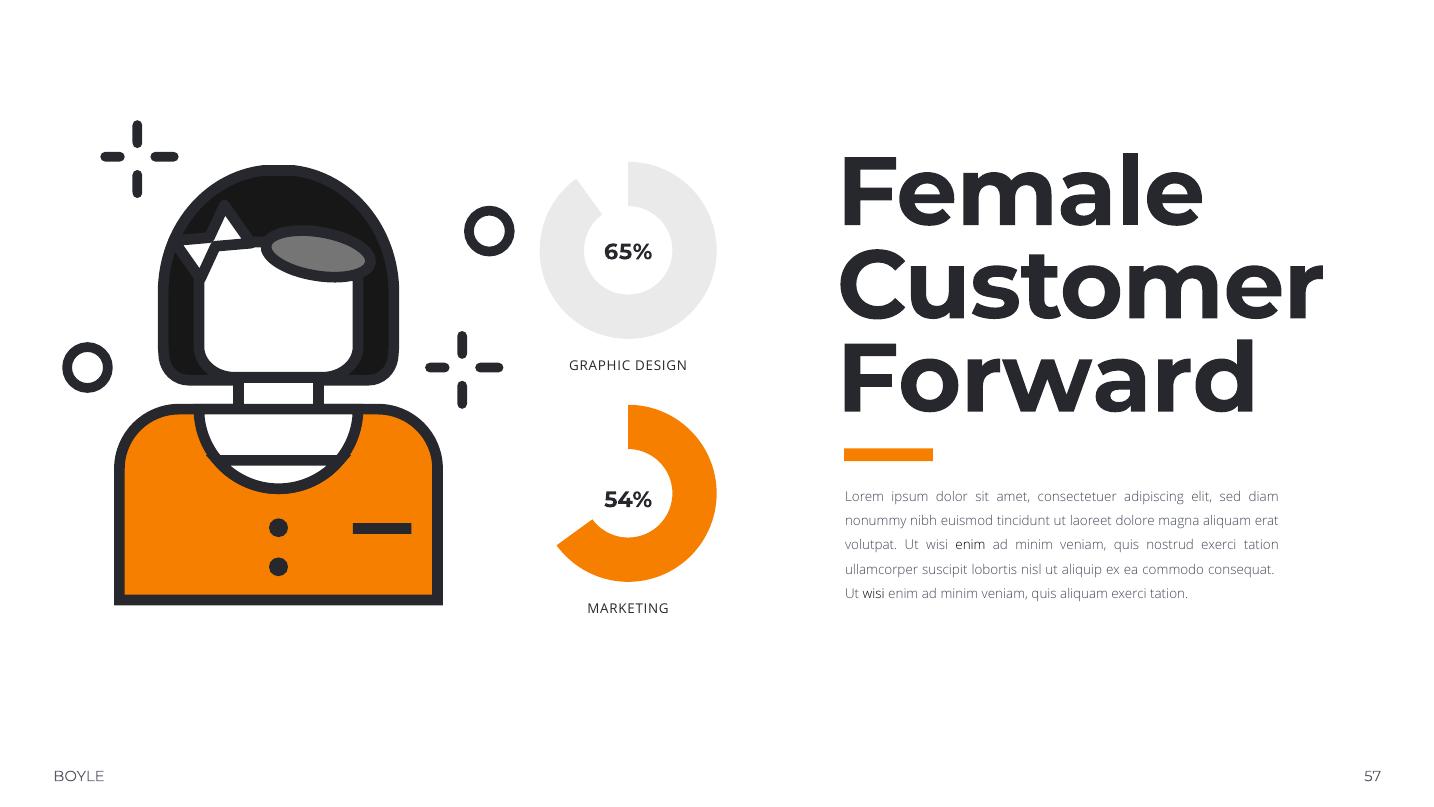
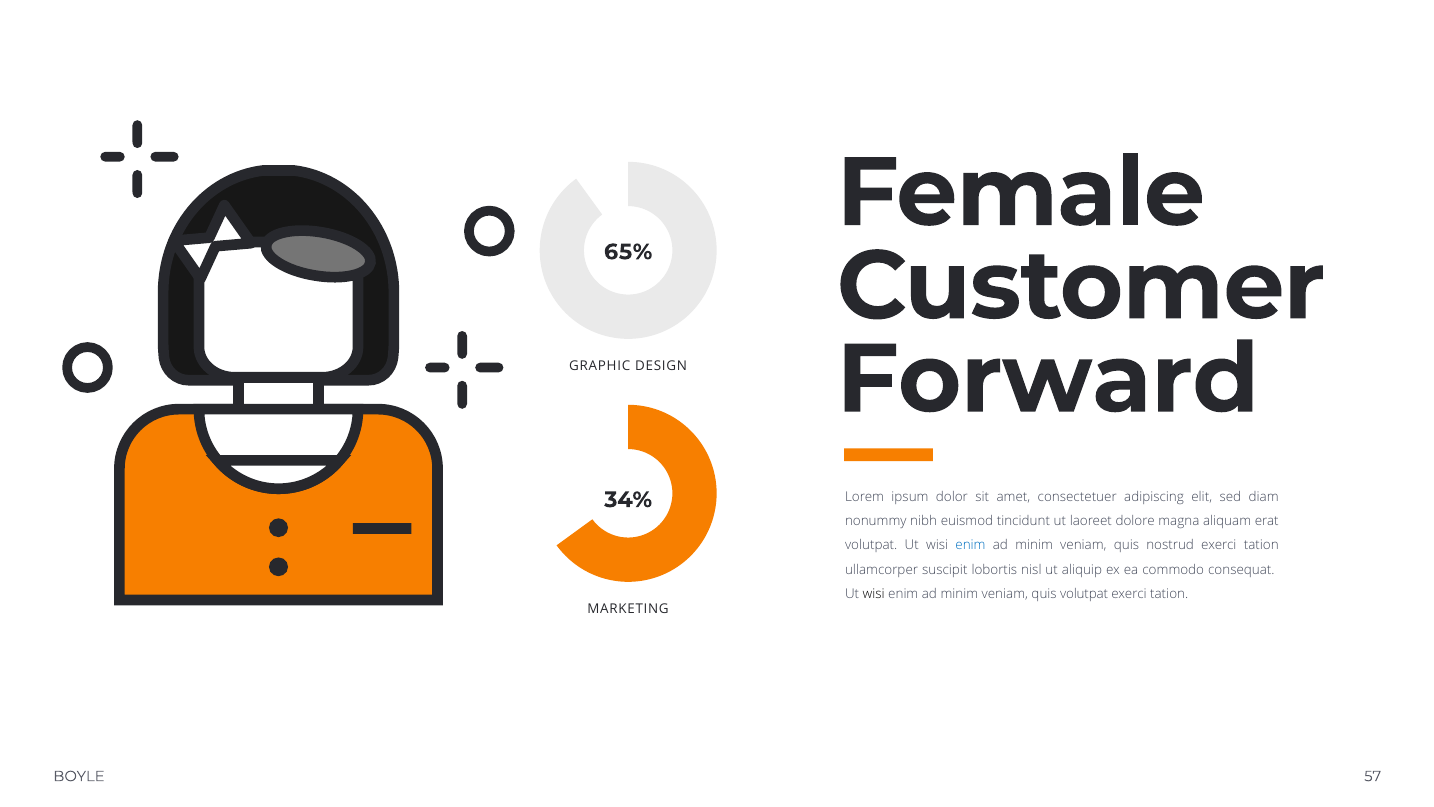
54%: 54% -> 34%
enim at (970, 545) colour: black -> blue
quis aliquam: aliquam -> volutpat
